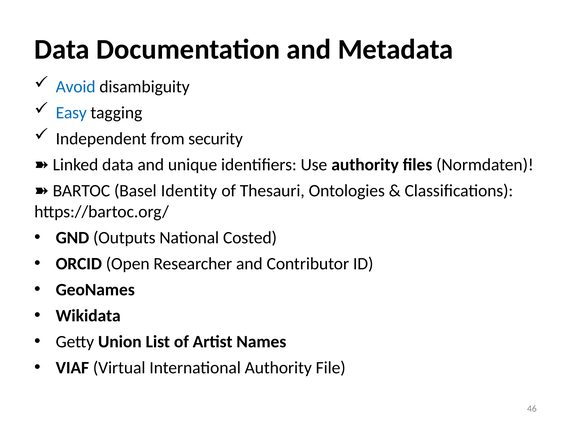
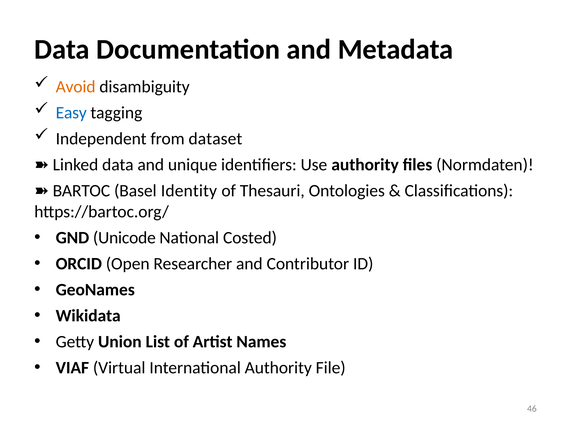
Avoid colour: blue -> orange
security: security -> dataset
Outputs: Outputs -> Unicode
